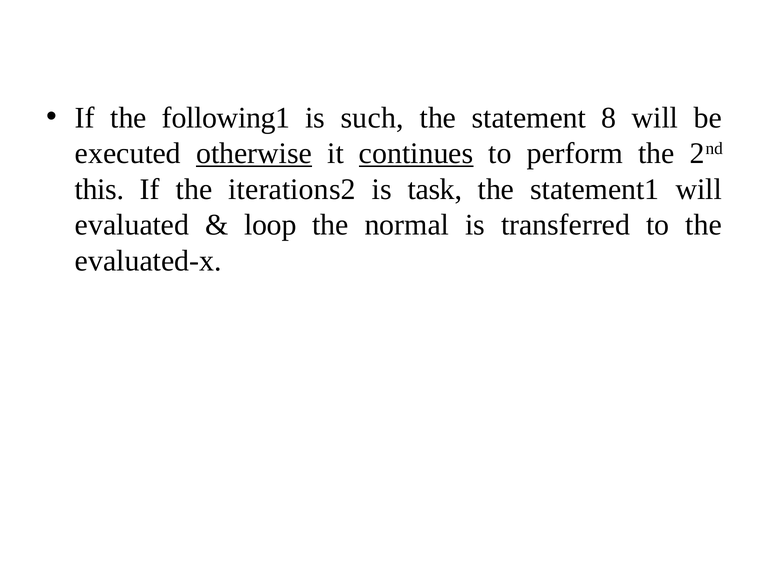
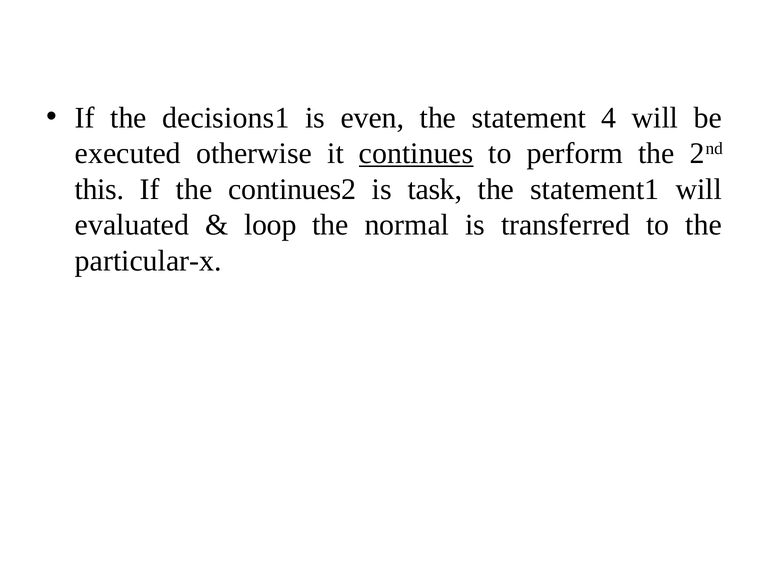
following1: following1 -> decisions1
such: such -> even
8: 8 -> 4
otherwise underline: present -> none
iterations2: iterations2 -> continues2
evaluated-x: evaluated-x -> particular-x
